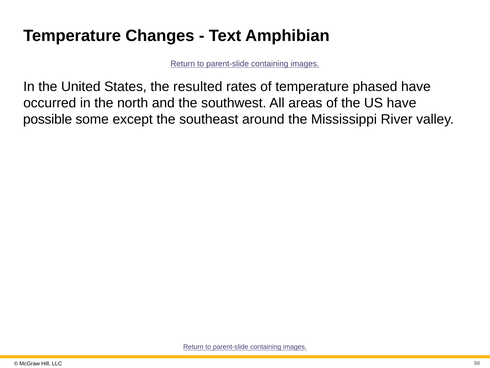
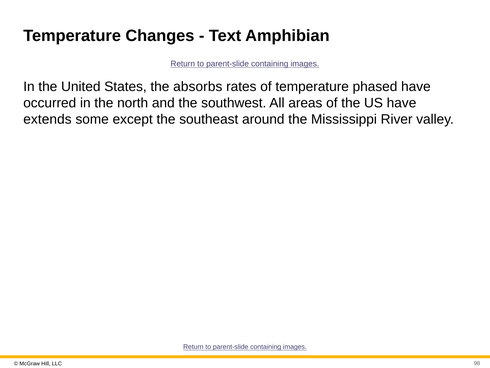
resulted: resulted -> absorbs
possible: possible -> extends
